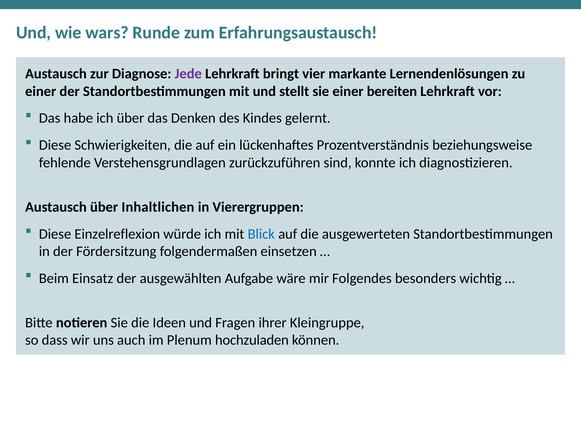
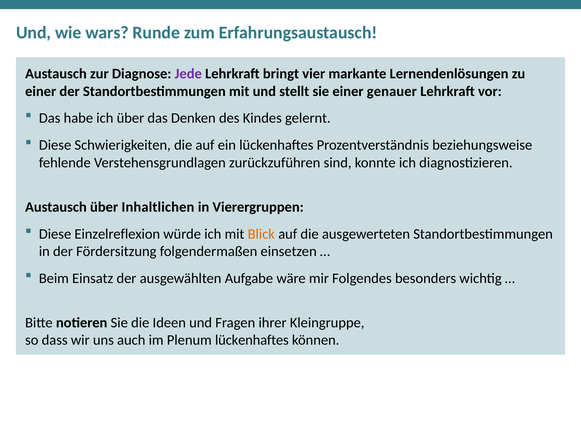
bereiten: bereiten -> genauer
Blick colour: blue -> orange
Plenum hochzuladen: hochzuladen -> lückenhaftes
